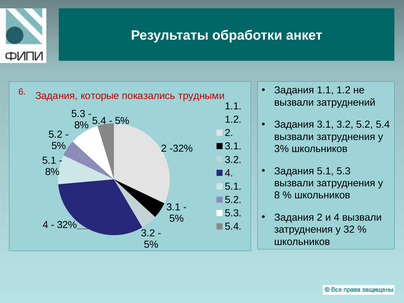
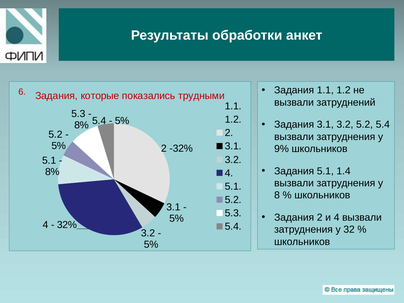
3%: 3% -> 9%
5.1 5.3: 5.3 -> 1.4
